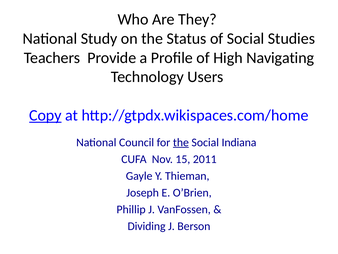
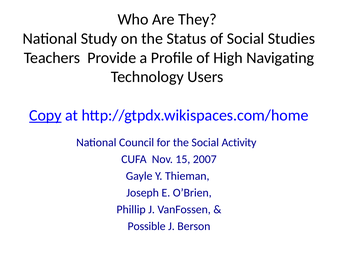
the at (181, 142) underline: present -> none
Indiana: Indiana -> Activity
2011: 2011 -> 2007
Dividing: Dividing -> Possible
